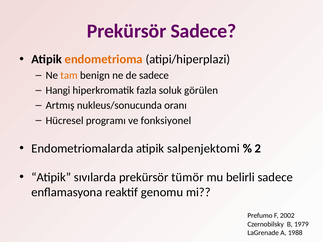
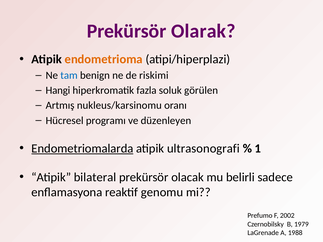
Prekürsör Sadece: Sadece -> Olarak
tam colour: orange -> blue
de sadece: sadece -> riskimi
nukleus/sonucunda: nukleus/sonucunda -> nukleus/karsinomu
fonksiyonel: fonksiyonel -> düzenleyen
Endometriomalarda underline: none -> present
salpenjektomi: salpenjektomi -> ultrasonografi
2: 2 -> 1
sıvılarda: sıvılarda -> bilateral
tümör: tümör -> olacak
